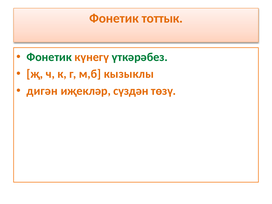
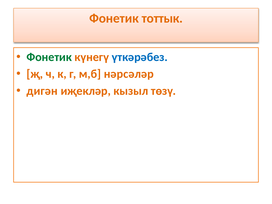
үткәрәбез colour: green -> blue
кызыклы: кызыклы -> нәрсәләр
сүздән: сүздән -> кызыл
